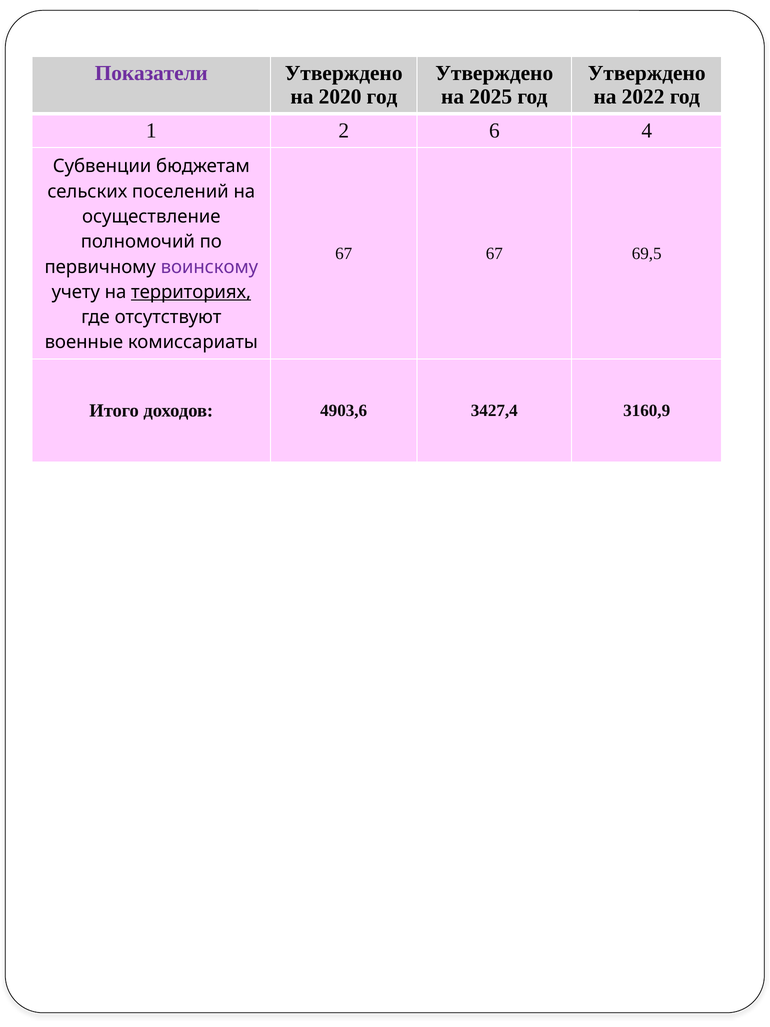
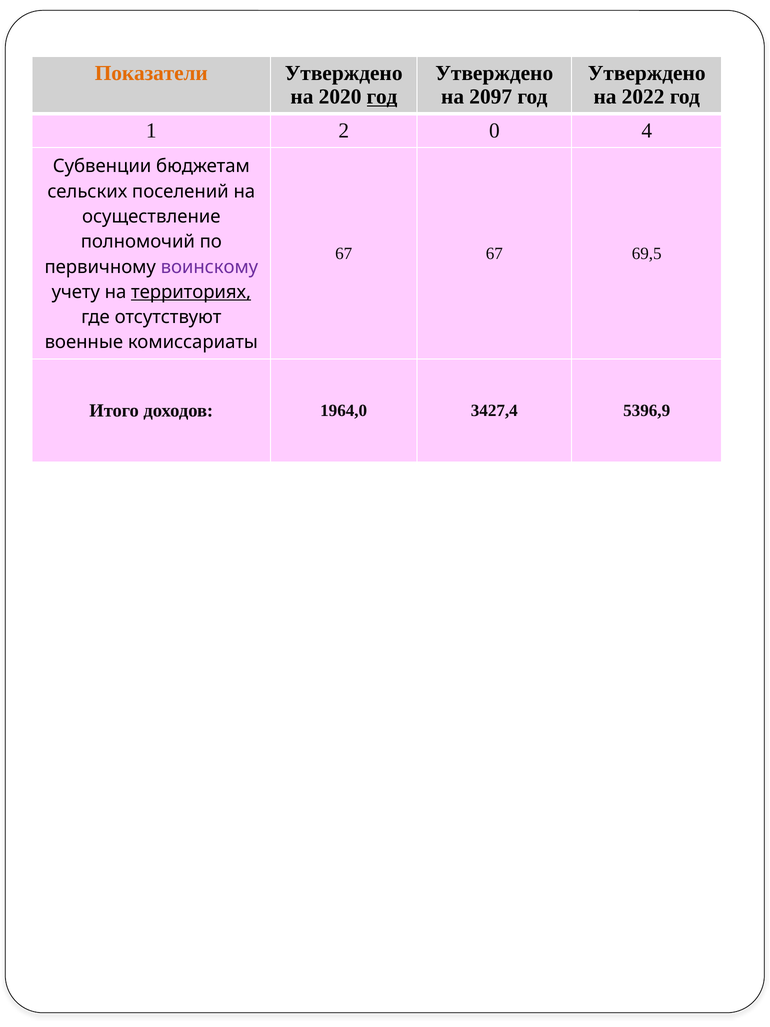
Показатели colour: purple -> orange
год at (382, 97) underline: none -> present
2025: 2025 -> 2097
6: 6 -> 0
4903,6: 4903,6 -> 1964,0
3160,9: 3160,9 -> 5396,9
